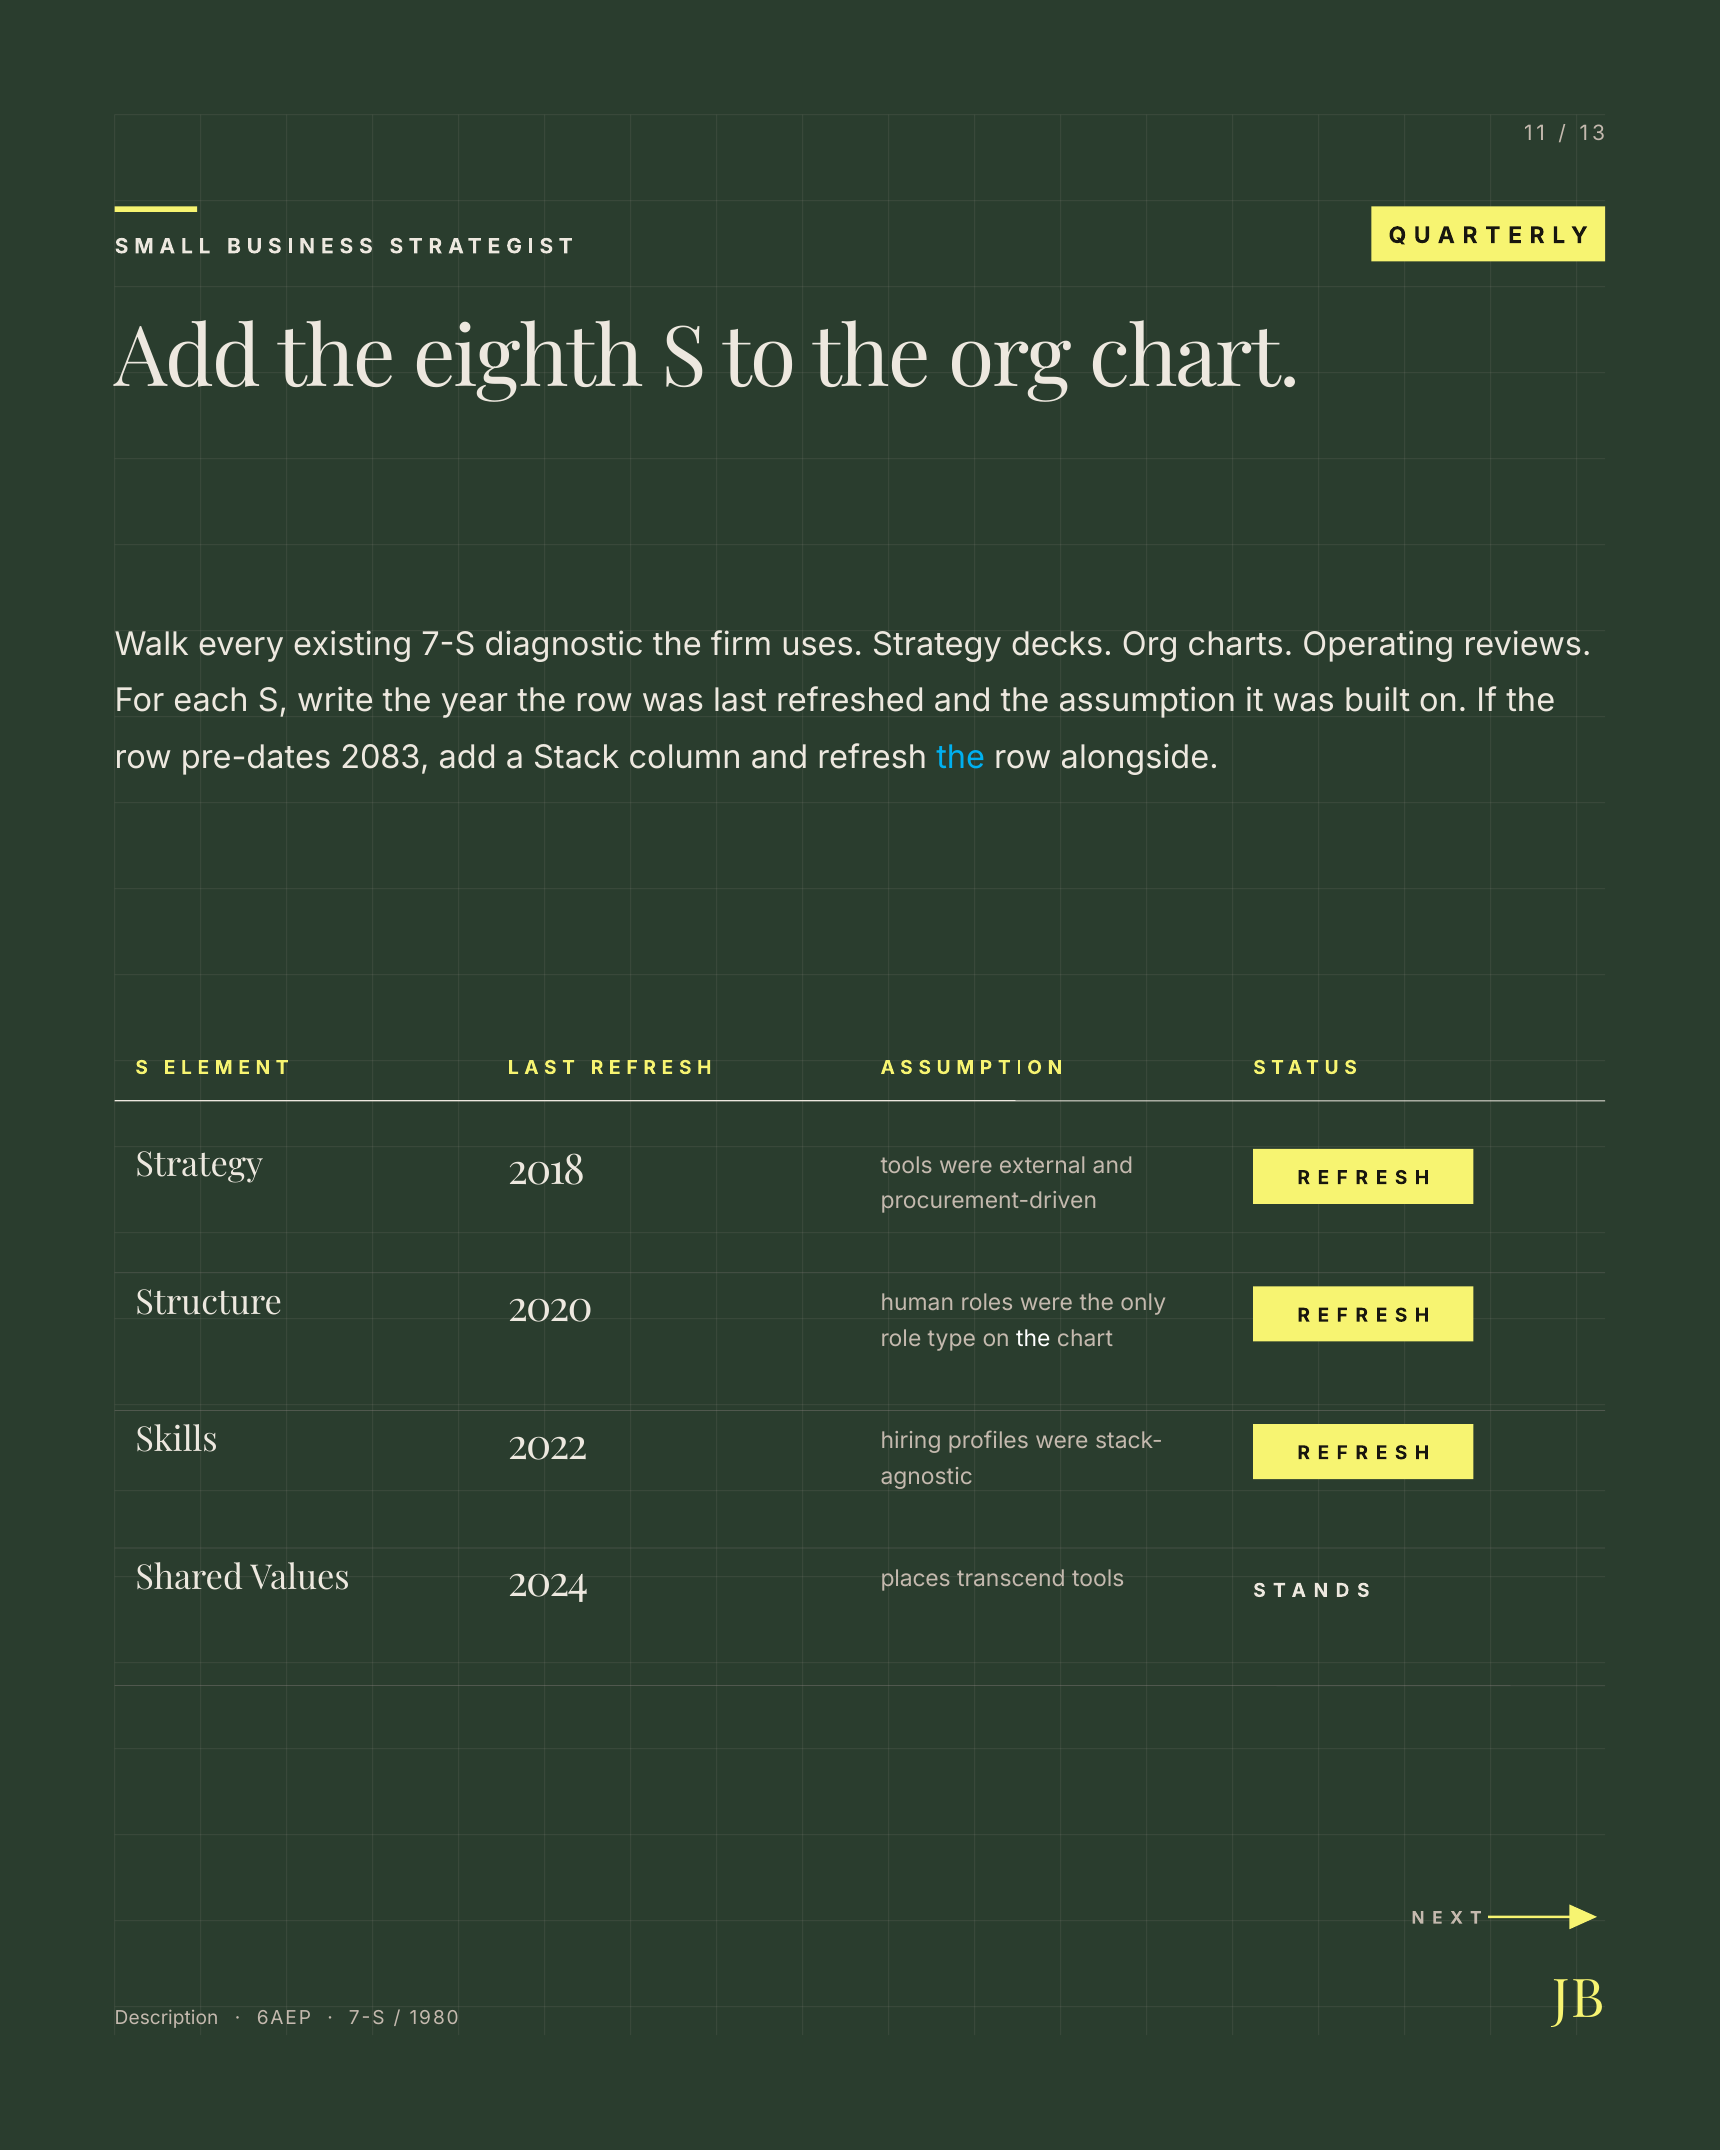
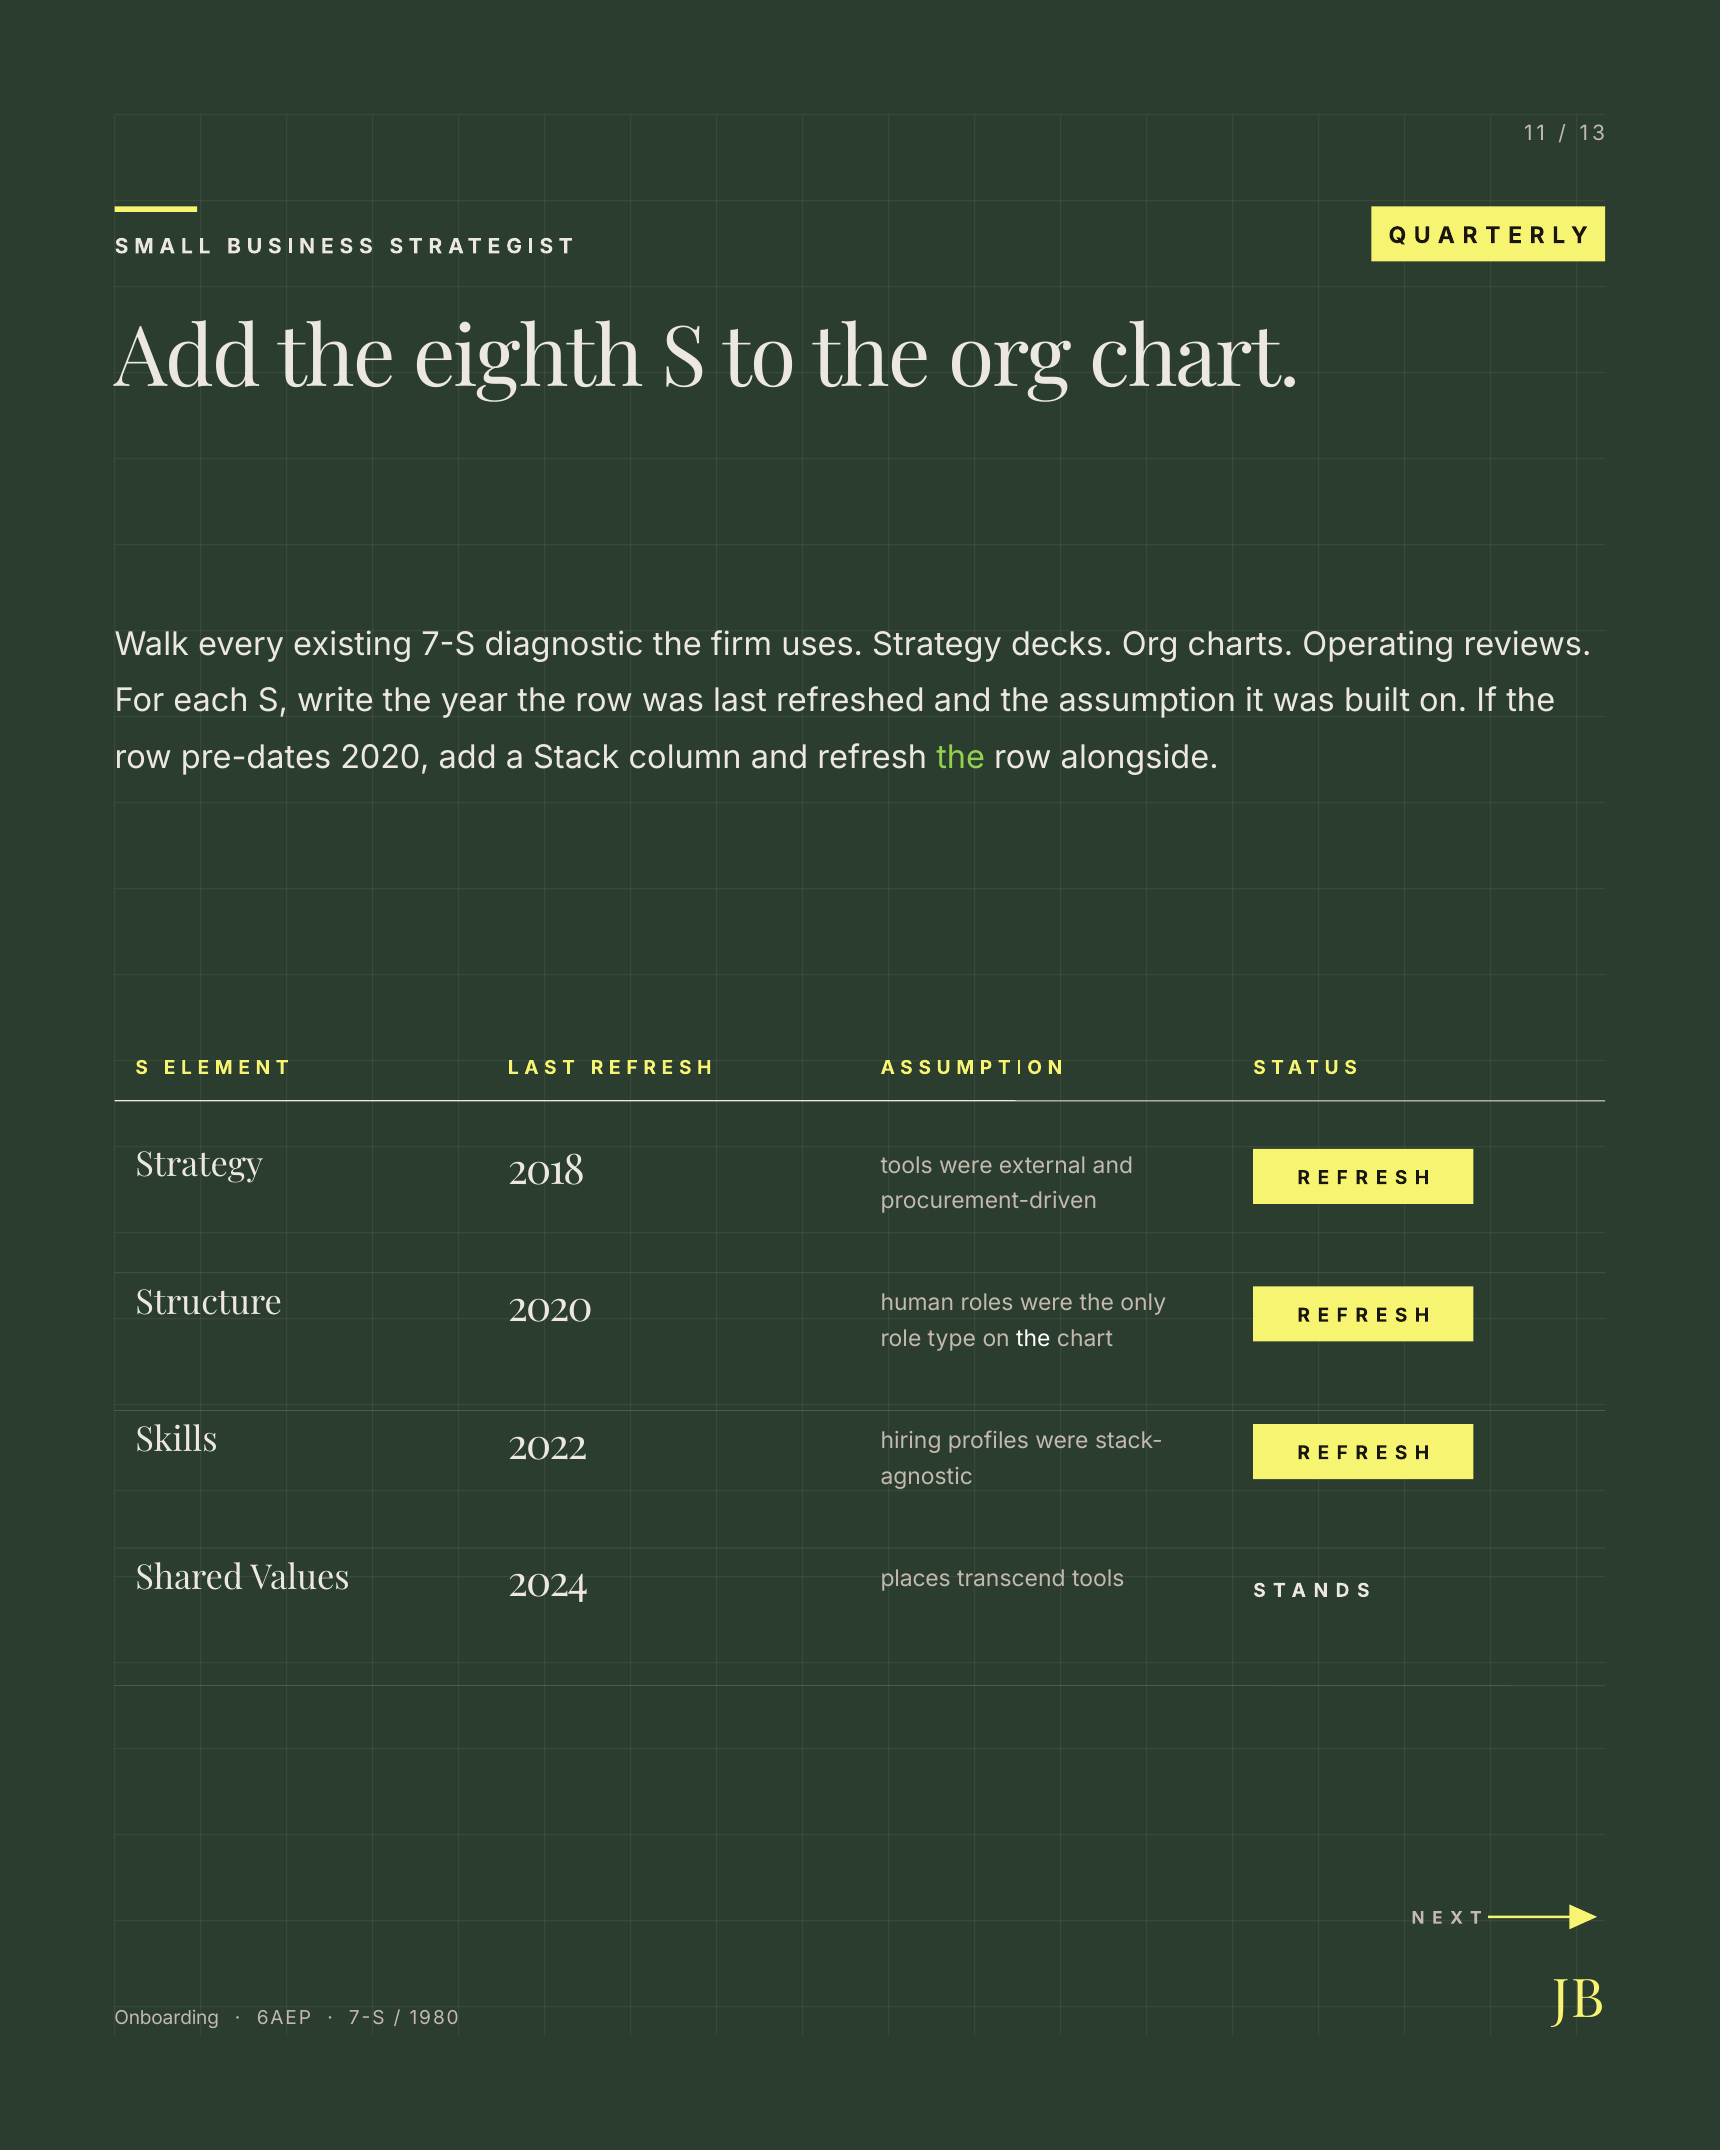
pre-dates 2083: 2083 -> 2020
the at (961, 758) colour: light blue -> light green
Description: Description -> Onboarding
